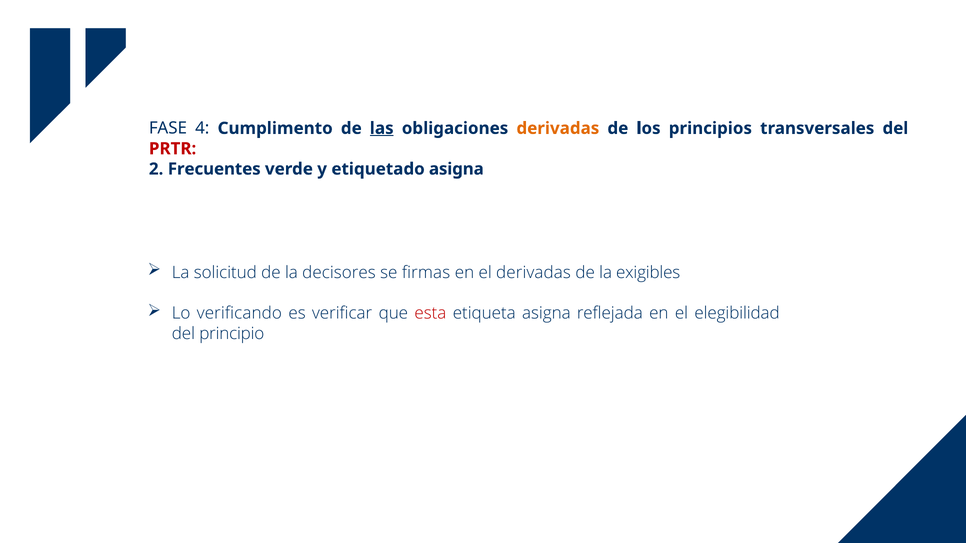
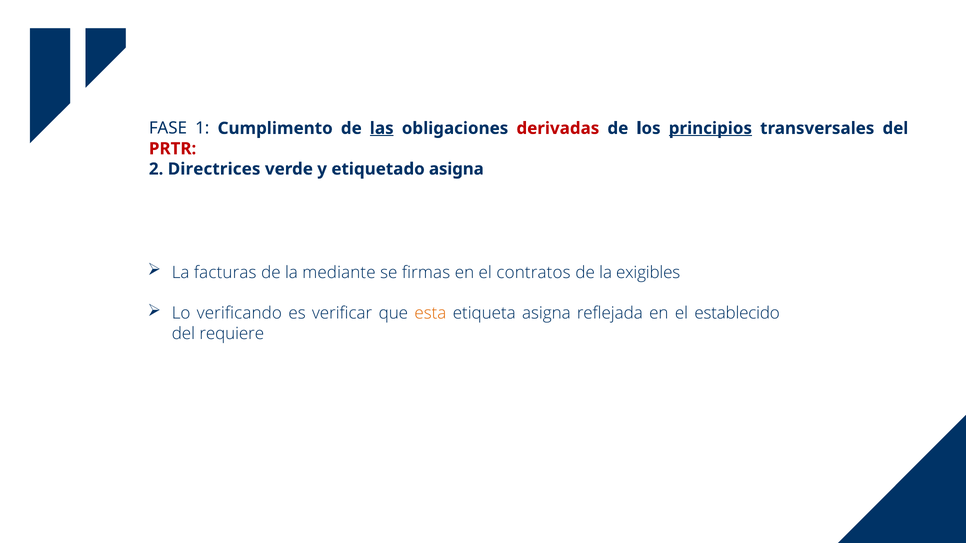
4: 4 -> 1
derivadas at (558, 128) colour: orange -> red
principios underline: none -> present
Frecuentes: Frecuentes -> Directrices
solicitud: solicitud -> facturas
decisores: decisores -> mediante
el derivadas: derivadas -> contratos
esta colour: red -> orange
elegibilidad: elegibilidad -> establecido
principio: principio -> requiere
